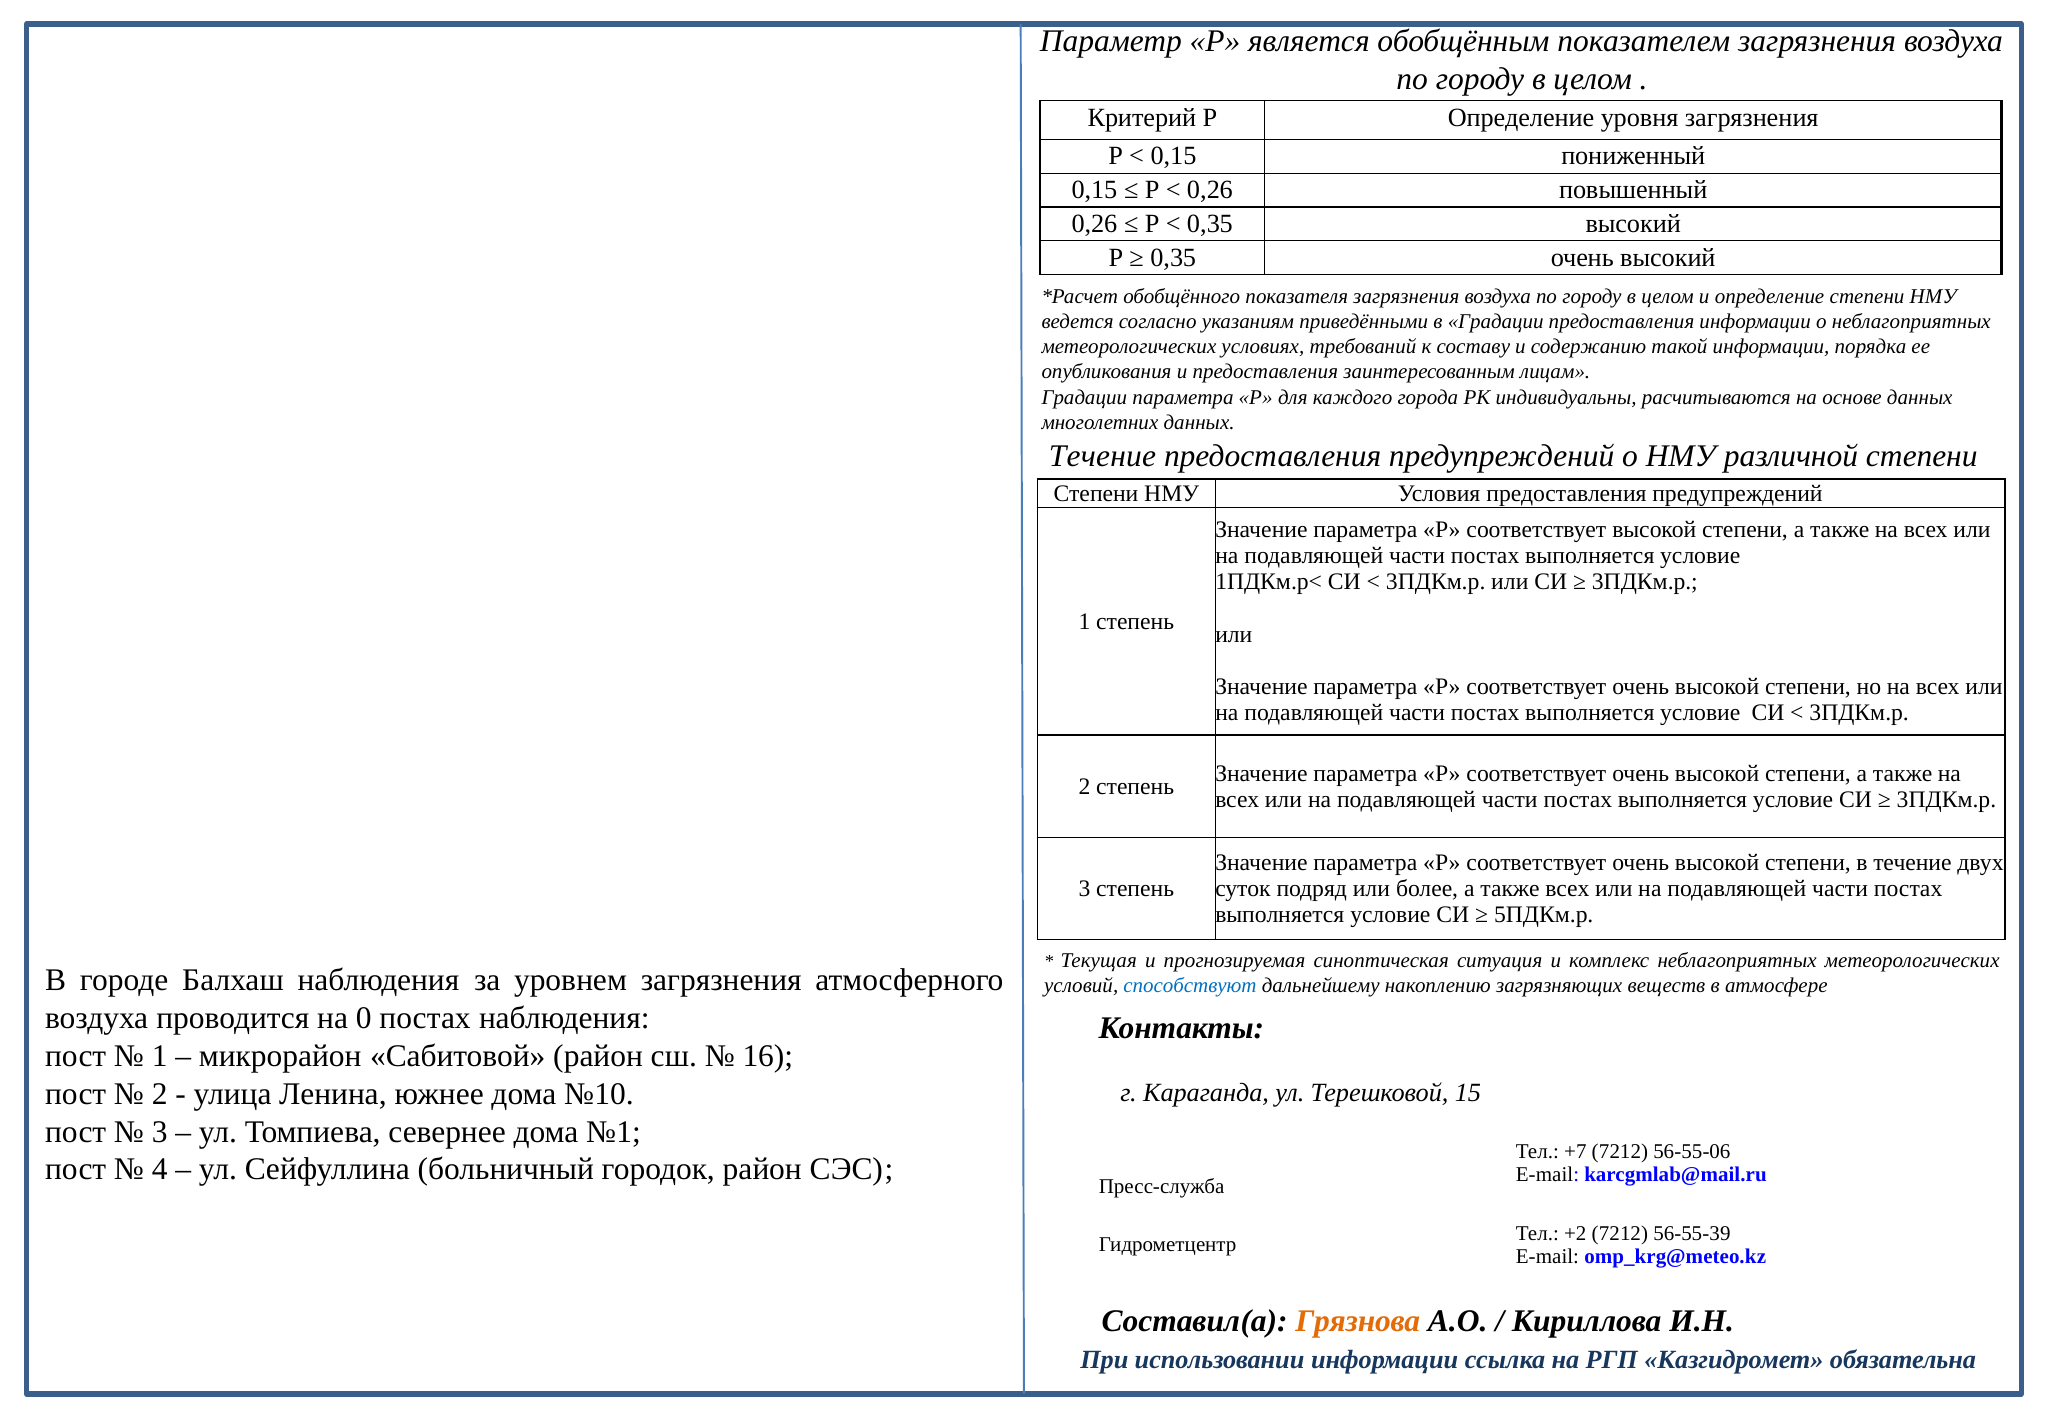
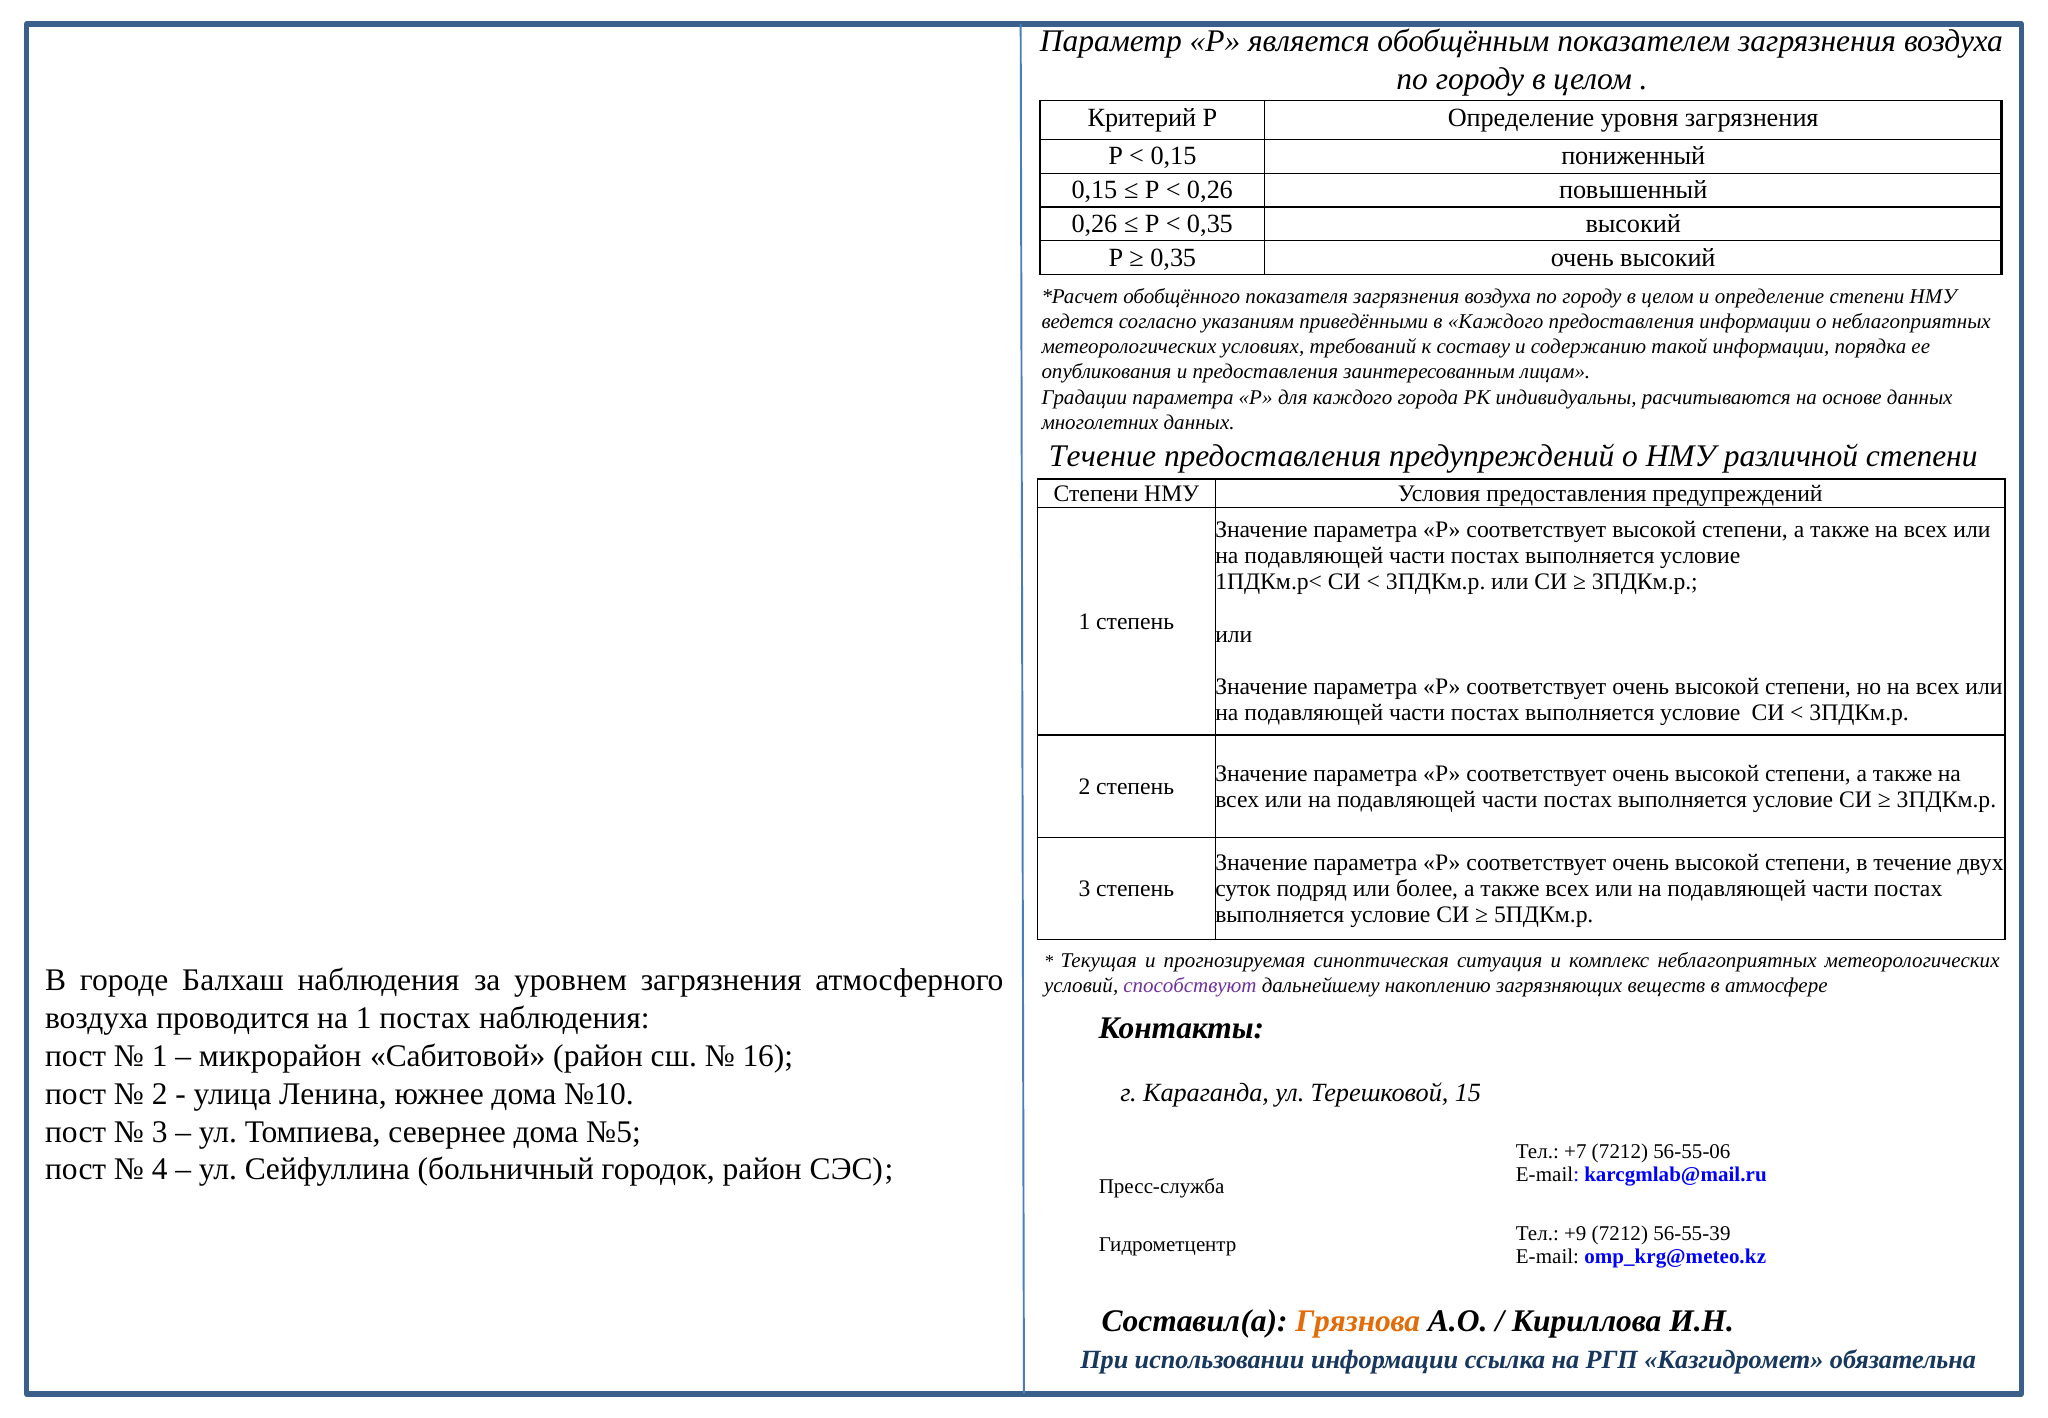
в Градации: Градации -> Каждого
способствуют colour: blue -> purple
на 0: 0 -> 1
№1: №1 -> №5
+2: +2 -> +9
